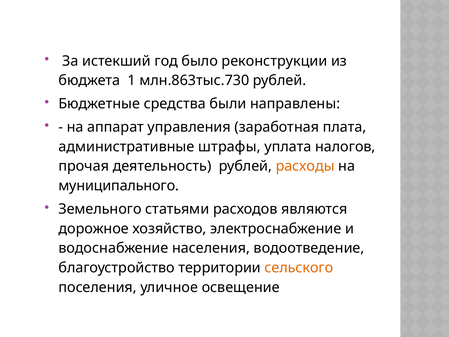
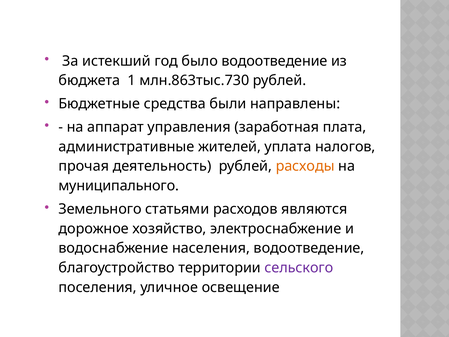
было реконструкции: реконструкции -> водоотведение
штрафы: штрафы -> жителей
сельского colour: orange -> purple
